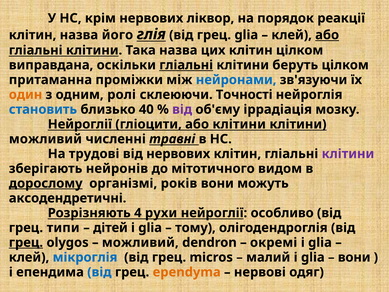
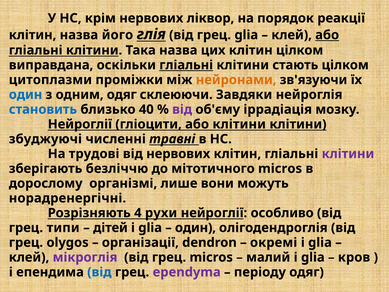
беруть: беруть -> стають
притаманна: притаманна -> цитоплазми
нейронами colour: blue -> orange
один at (26, 95) colour: orange -> blue
одним ролі: ролі -> одяг
Точності: Точності -> Завдяки
можливий at (45, 139): можливий -> збуджуючі
нейронів: нейронів -> безліччю
мітотичного видом: видом -> micros
дорослому underline: present -> none
років: років -> лише
аксодендретичні: аксодендретичні -> норадренергічні
тому at (195, 228): тому -> один
грец at (26, 242) underline: present -> none
можливий at (140, 242): можливий -> організації
мікроглія colour: blue -> purple
вони at (354, 257): вони -> кров
ependyma colour: orange -> purple
нервові: нервові -> періоду
